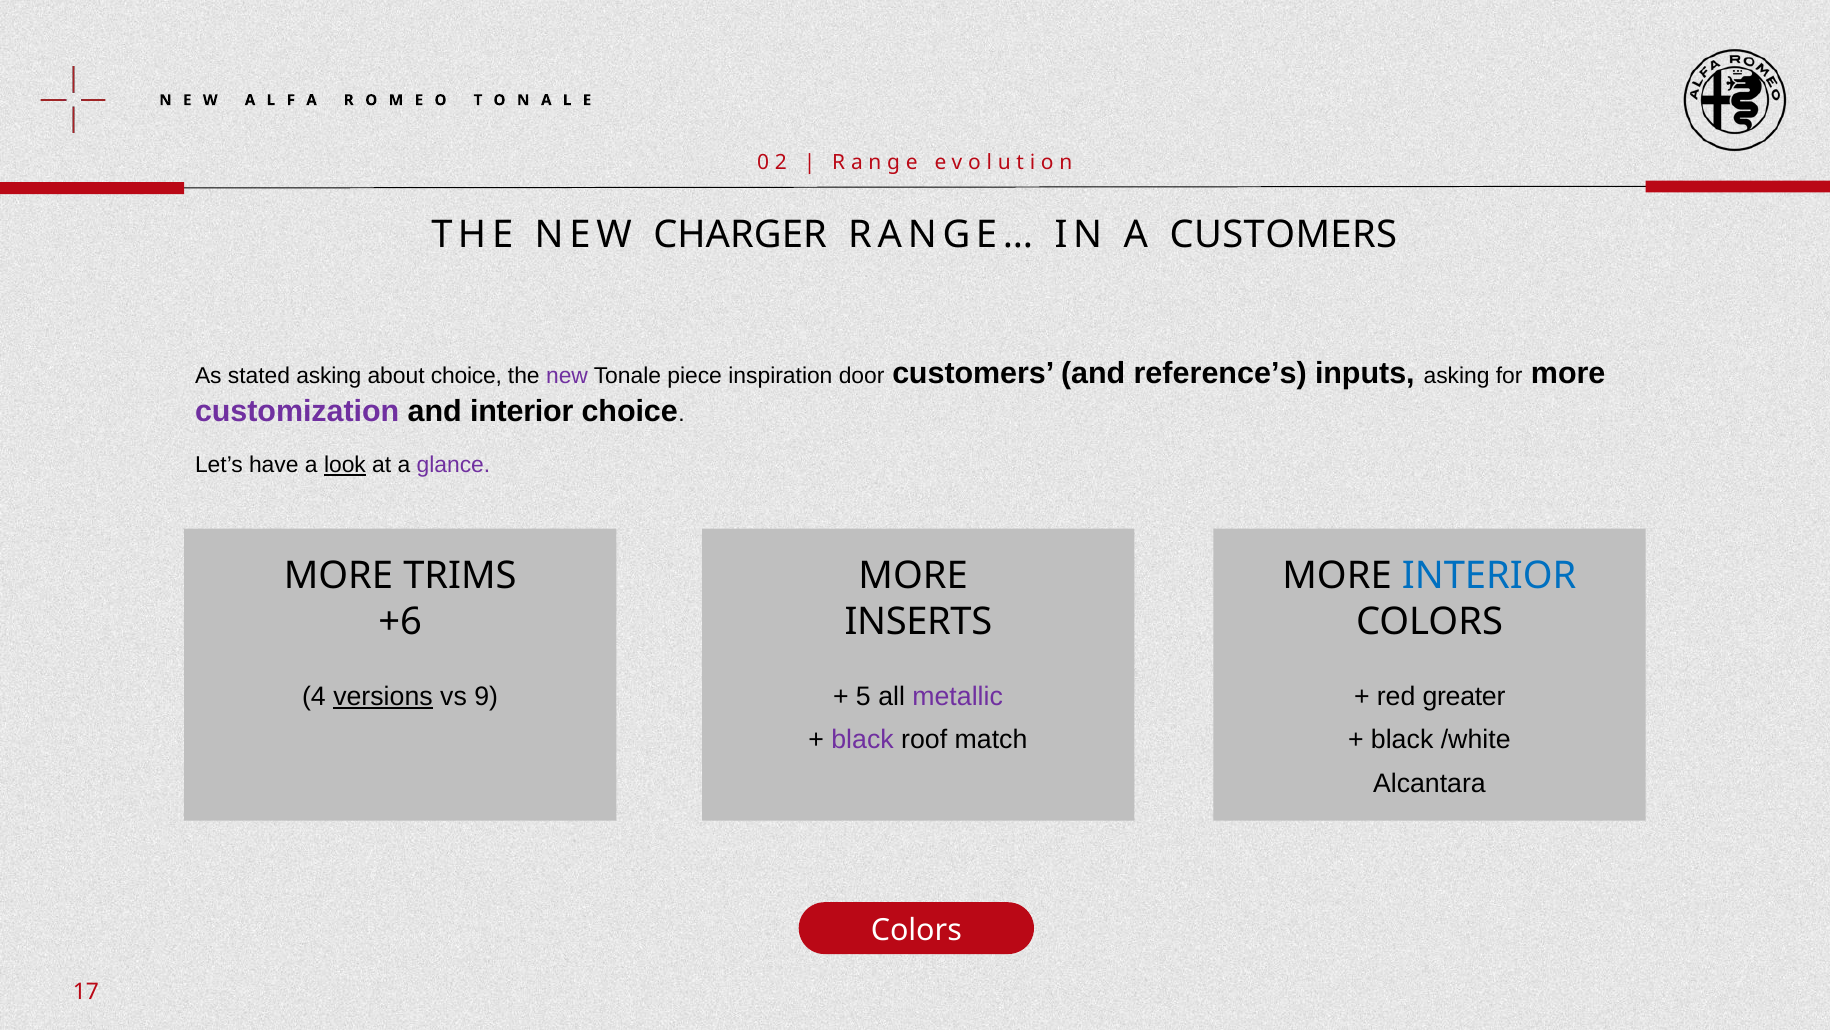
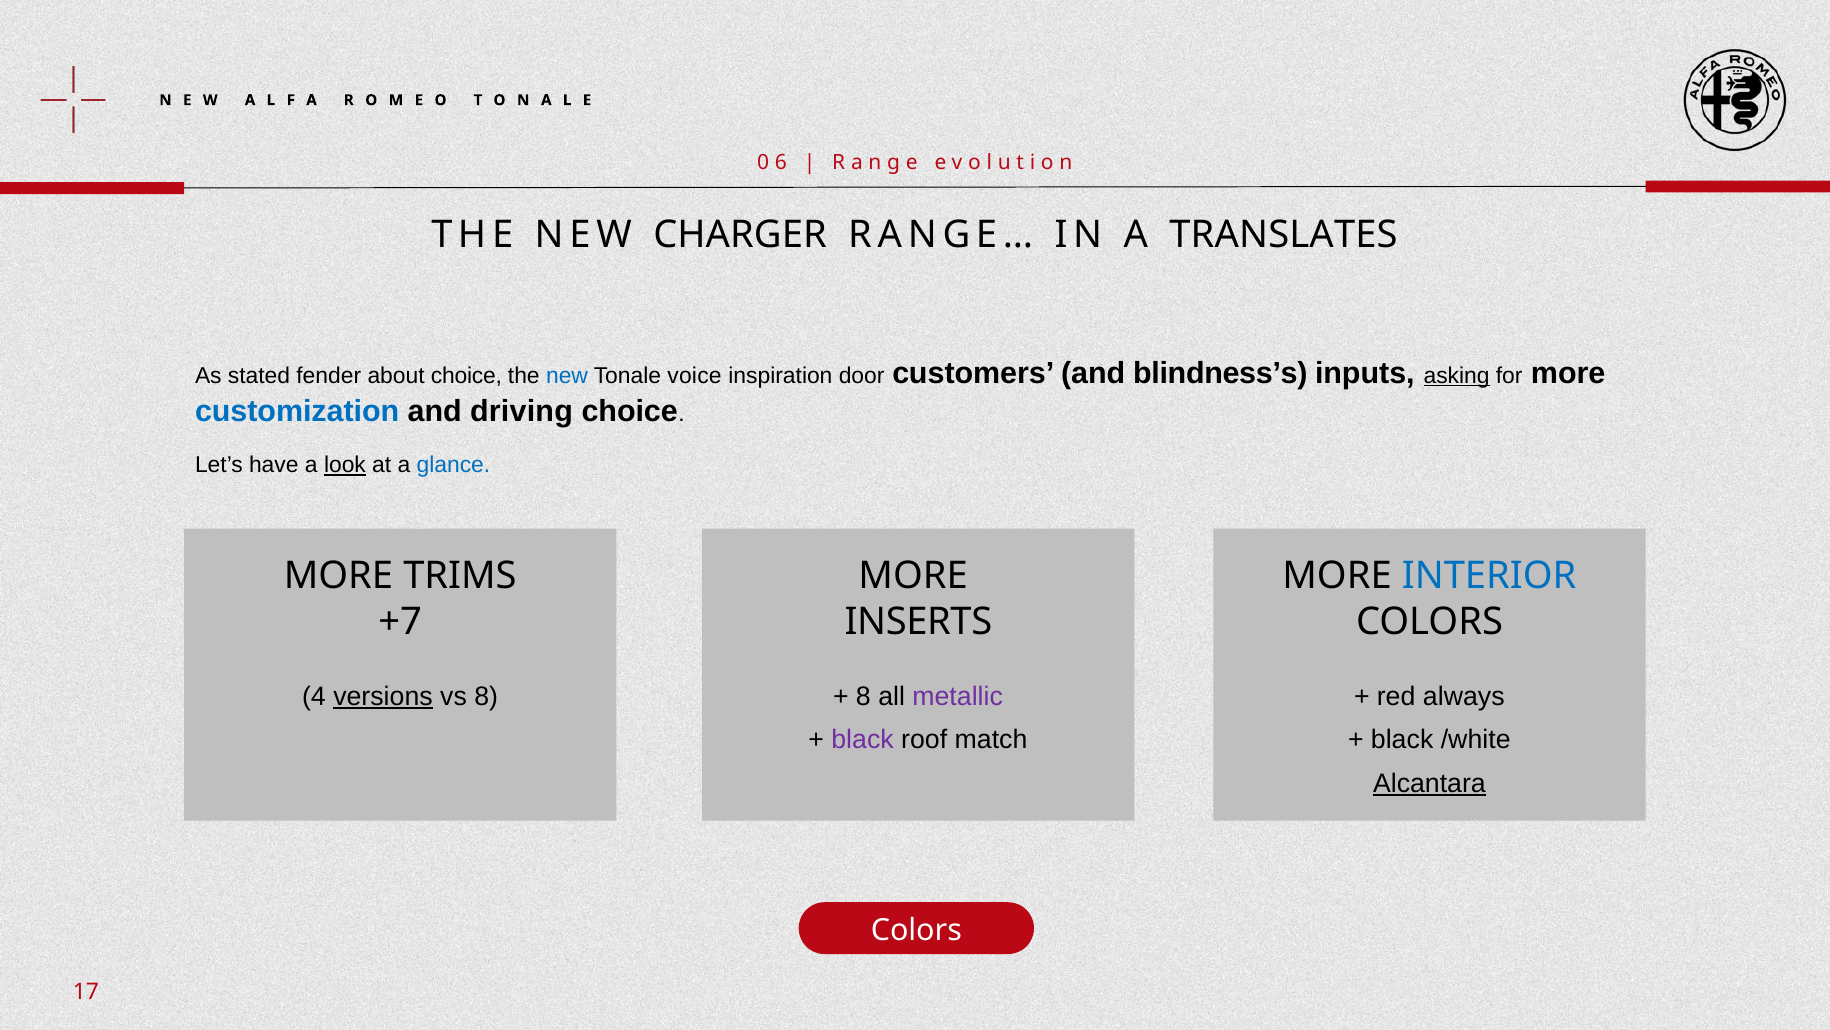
2: 2 -> 6
A CUSTOMERS: CUSTOMERS -> TRANSLATES
stated asking: asking -> fender
new at (567, 376) colour: purple -> blue
piece: piece -> voice
reference’s: reference’s -> blindness’s
asking at (1457, 376) underline: none -> present
customization colour: purple -> blue
and interior: interior -> driving
glance colour: purple -> blue
+6: +6 -> +7
vs 9: 9 -> 8
5 at (863, 696): 5 -> 8
greater: greater -> always
Alcantara underline: none -> present
